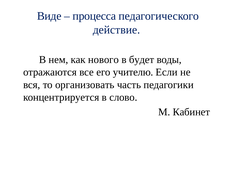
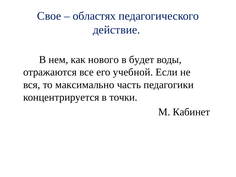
Виде: Виде -> Свое
процесса: процесса -> областях
учителю: учителю -> учебной
организовать: организовать -> максимально
слово: слово -> точки
